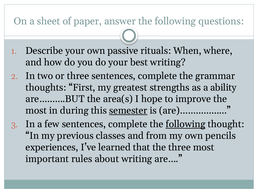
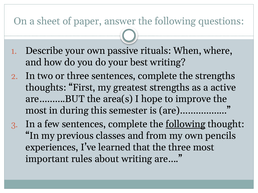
the grammar: grammar -> strengths
ability: ability -> active
semester underline: present -> none
